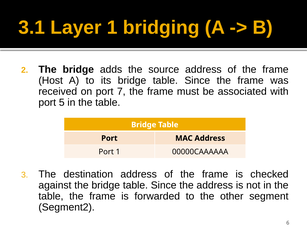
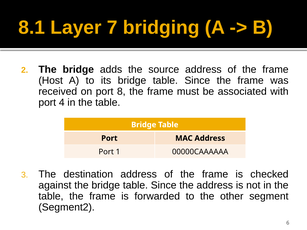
3.1: 3.1 -> 8.1
Layer 1: 1 -> 7
7: 7 -> 8
5: 5 -> 4
